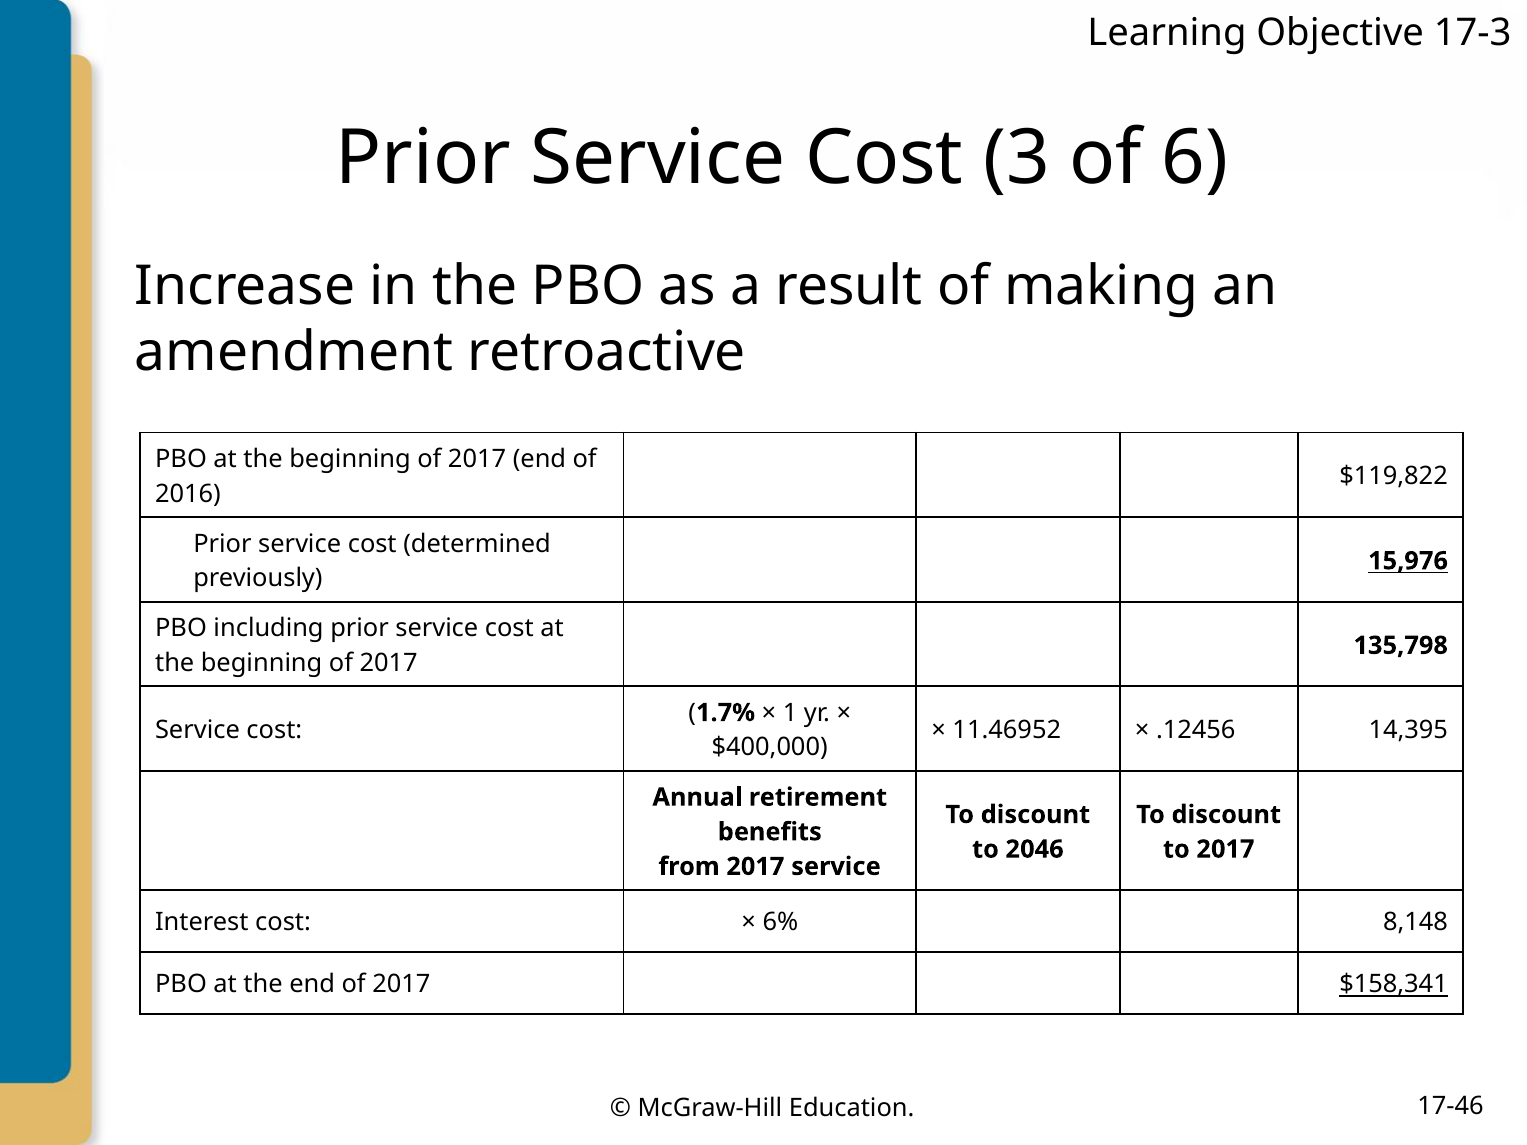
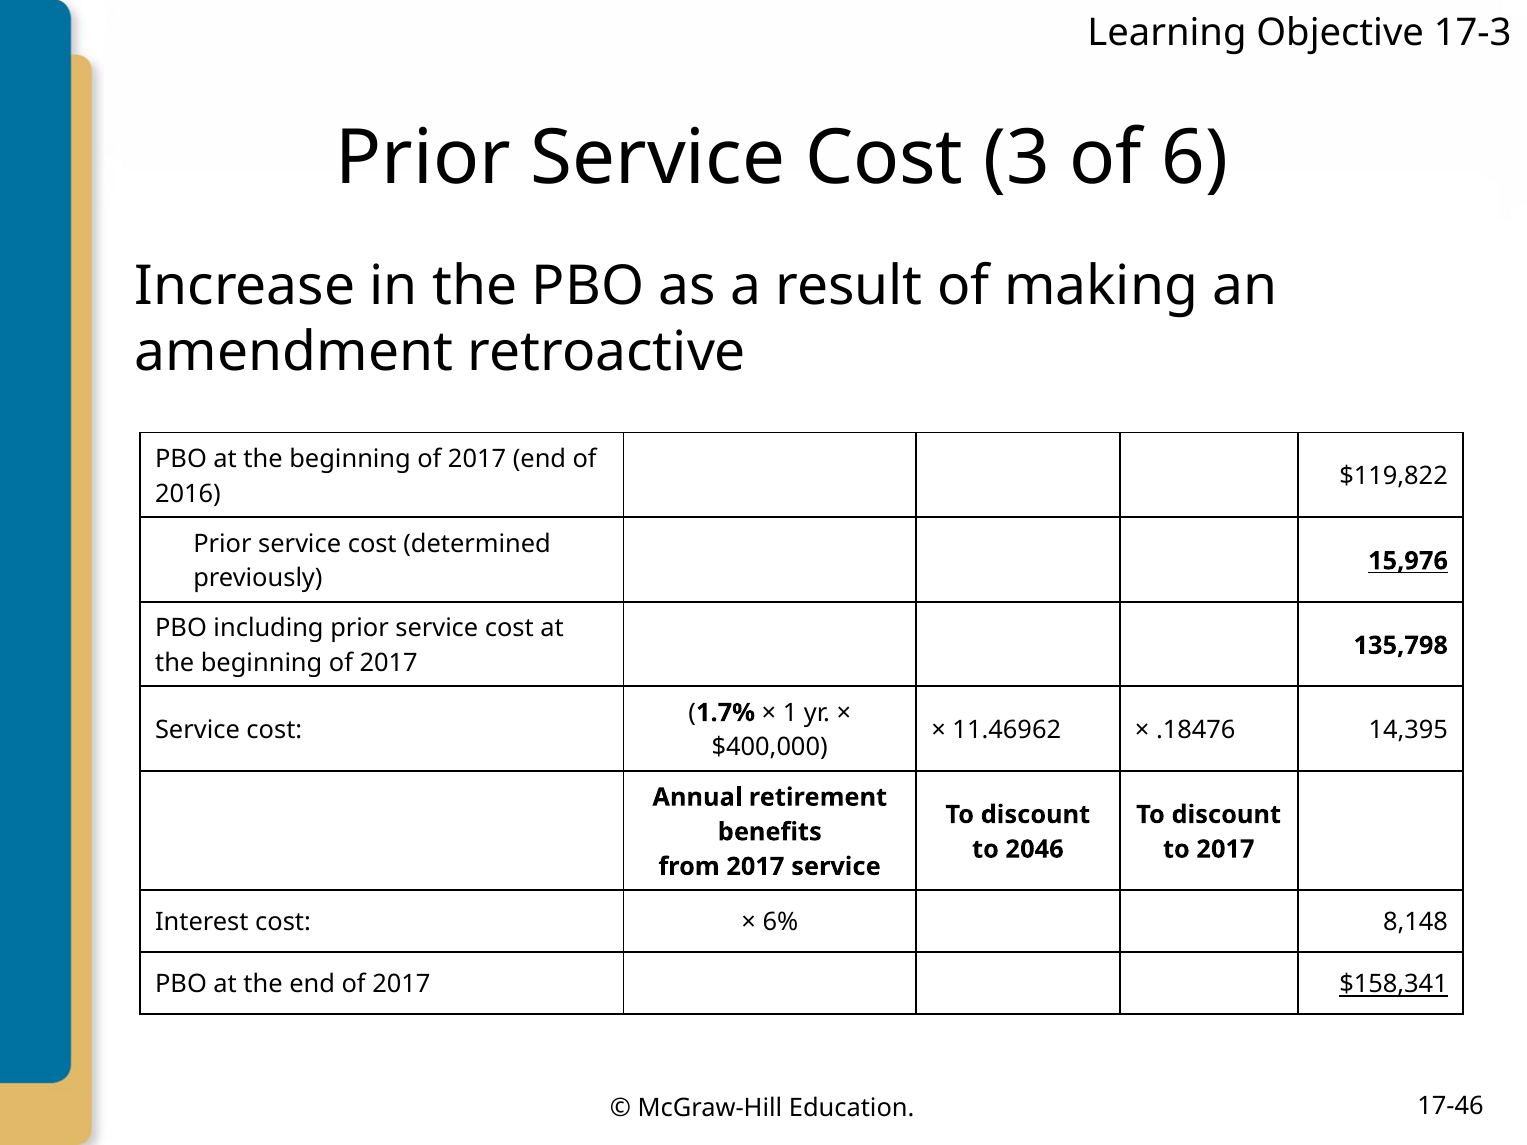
11.46952: 11.46952 -> 11.46962
.12456: .12456 -> .18476
